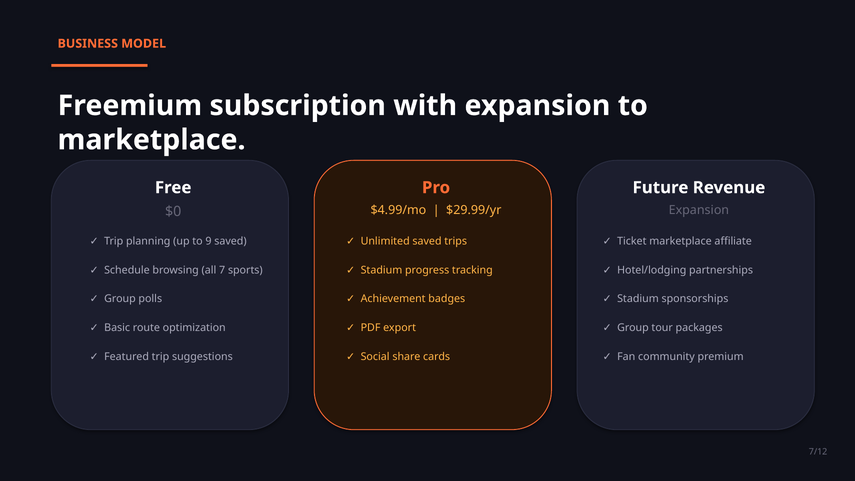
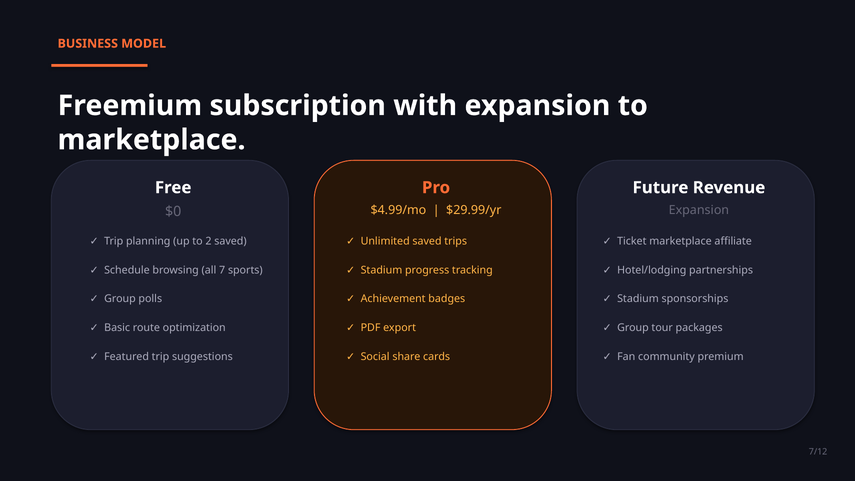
9: 9 -> 2
